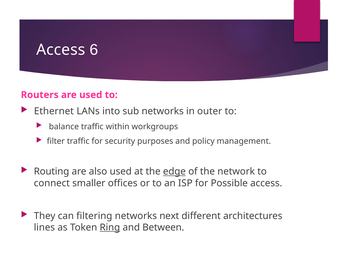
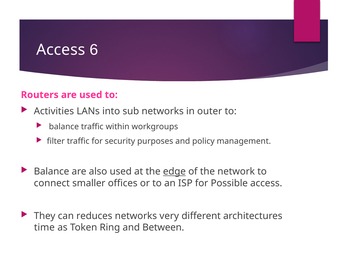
Ethernet: Ethernet -> Activities
Routing at (52, 172): Routing -> Balance
filtering: filtering -> reduces
next: next -> very
lines: lines -> time
Ring underline: present -> none
